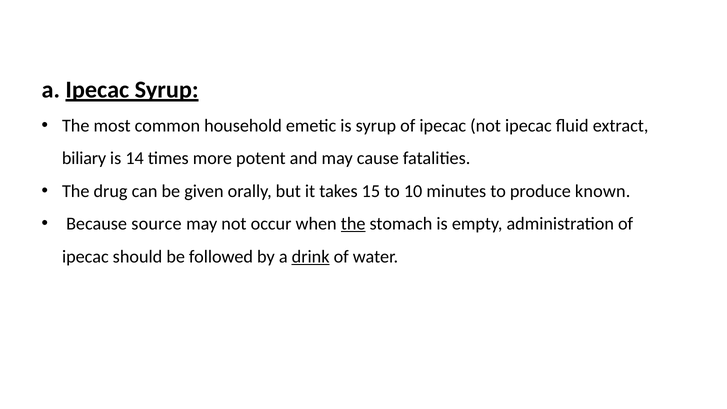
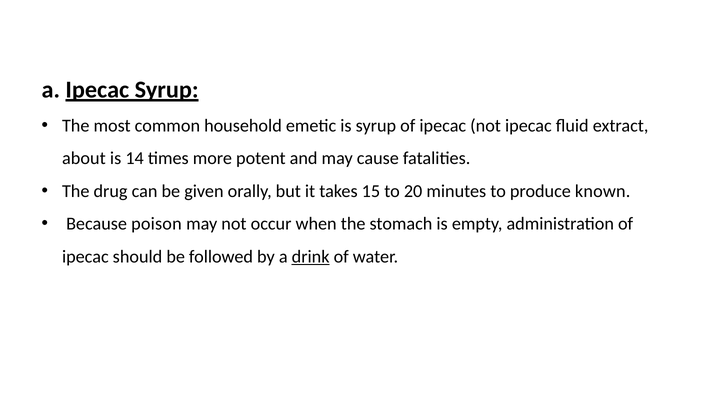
biliary: biliary -> about
10: 10 -> 20
source: source -> poison
the at (353, 224) underline: present -> none
